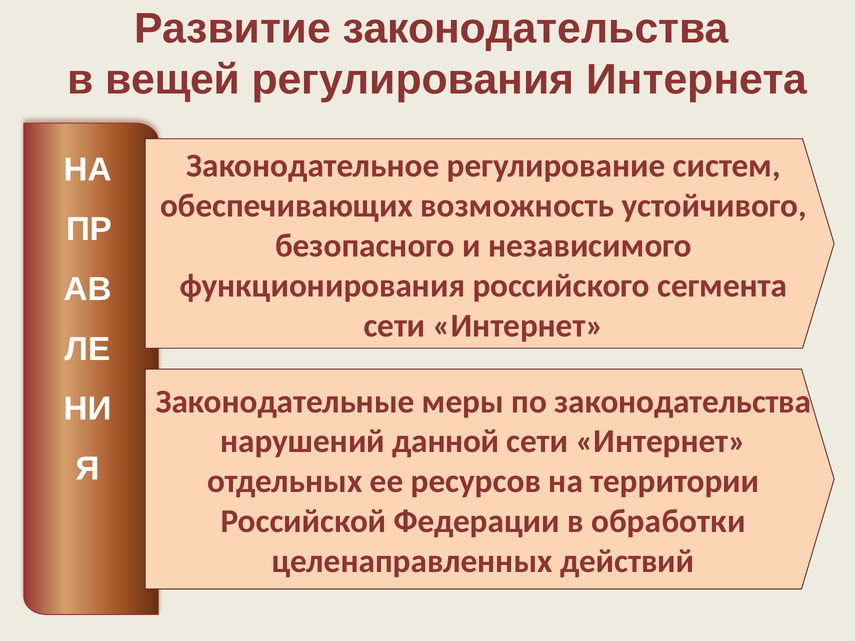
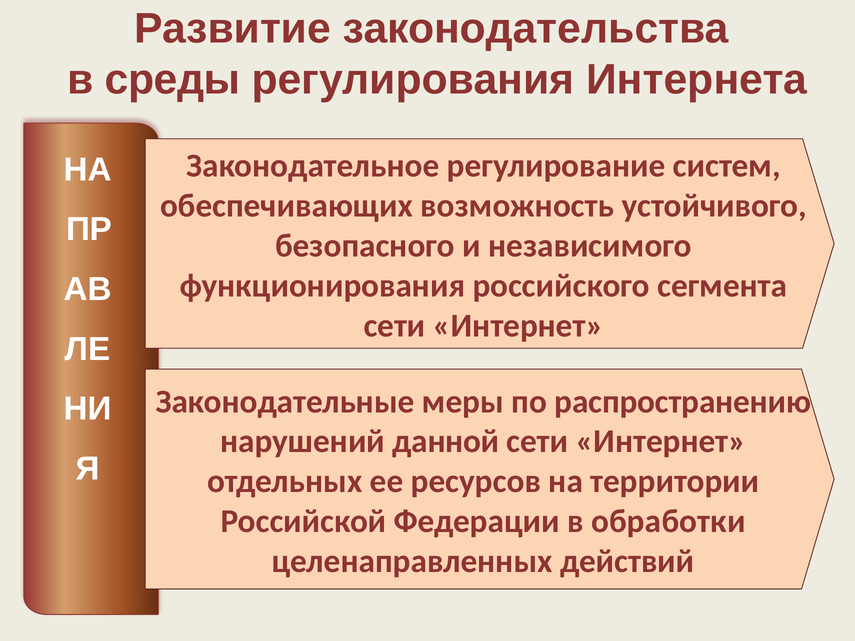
вещей: вещей -> среды
по законодательства: законодательства -> распространению
